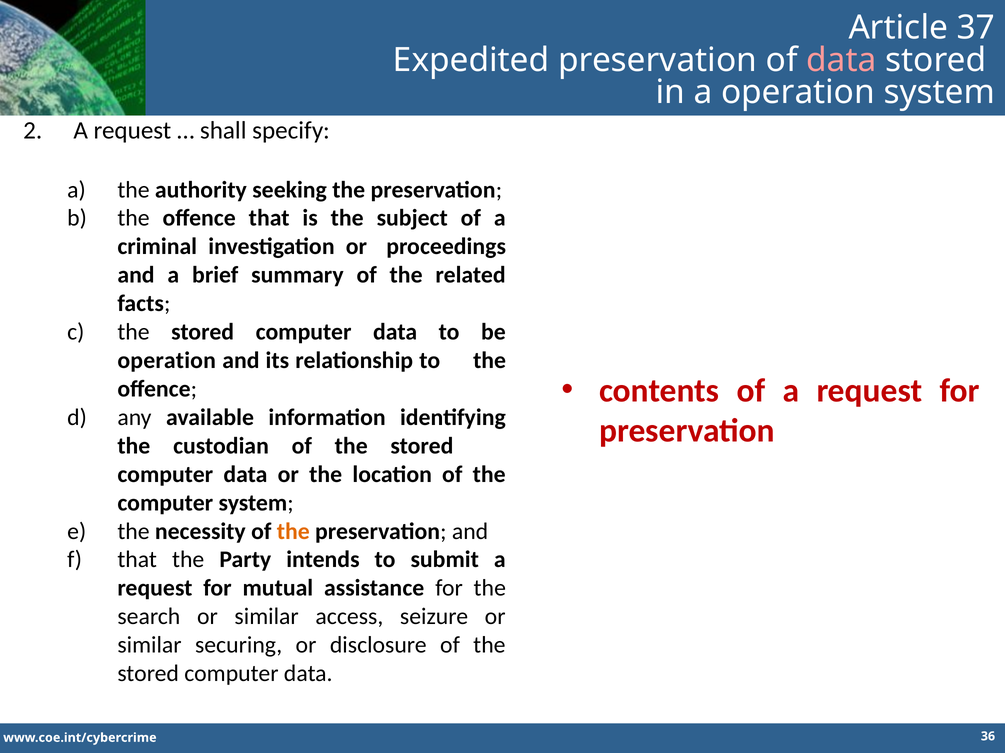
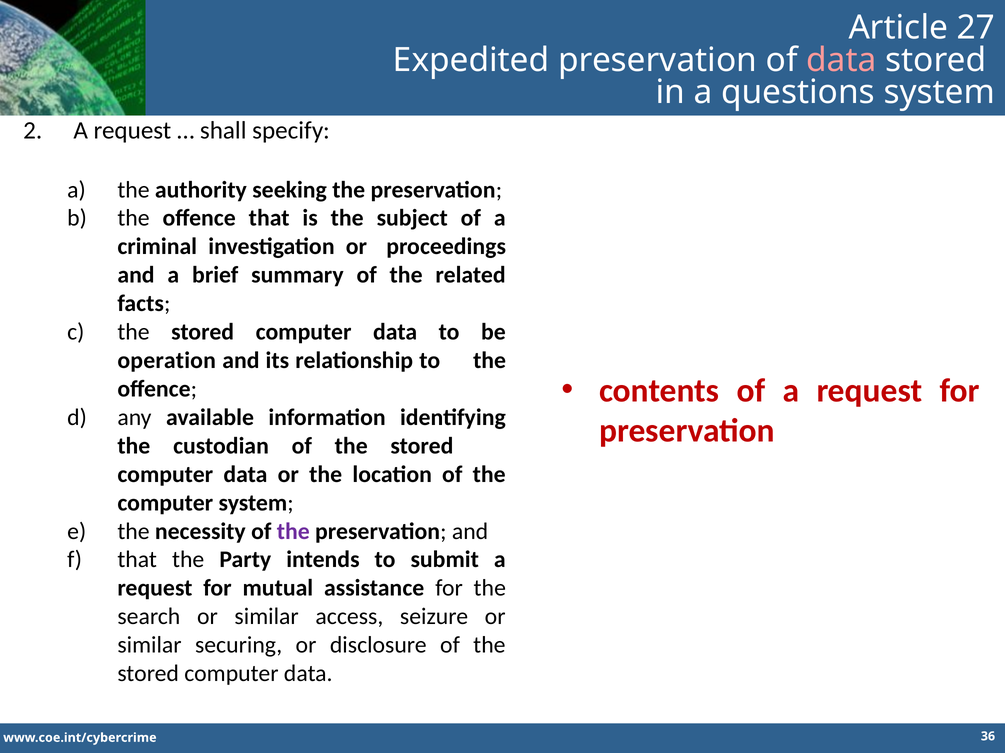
37: 37 -> 27
a operation: operation -> questions
the at (293, 532) colour: orange -> purple
